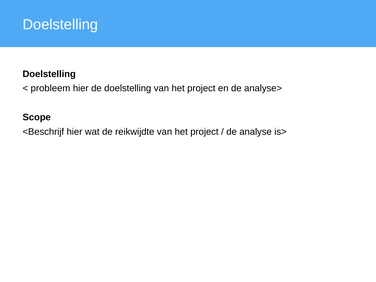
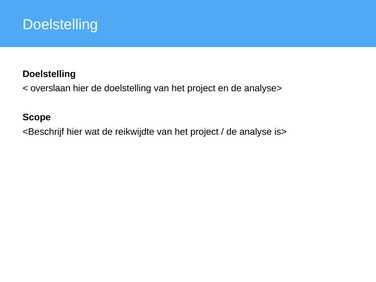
probleem: probleem -> overslaan
